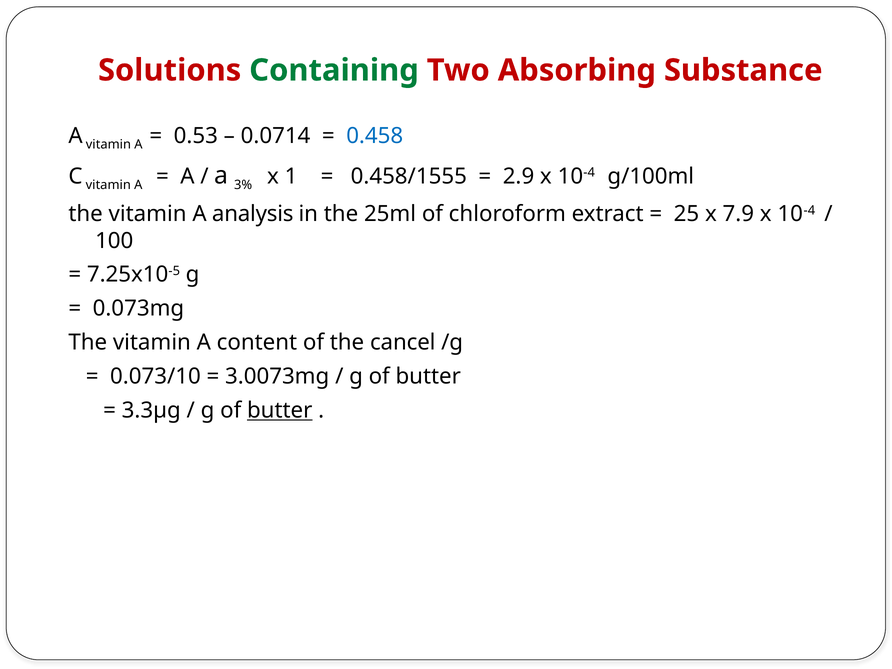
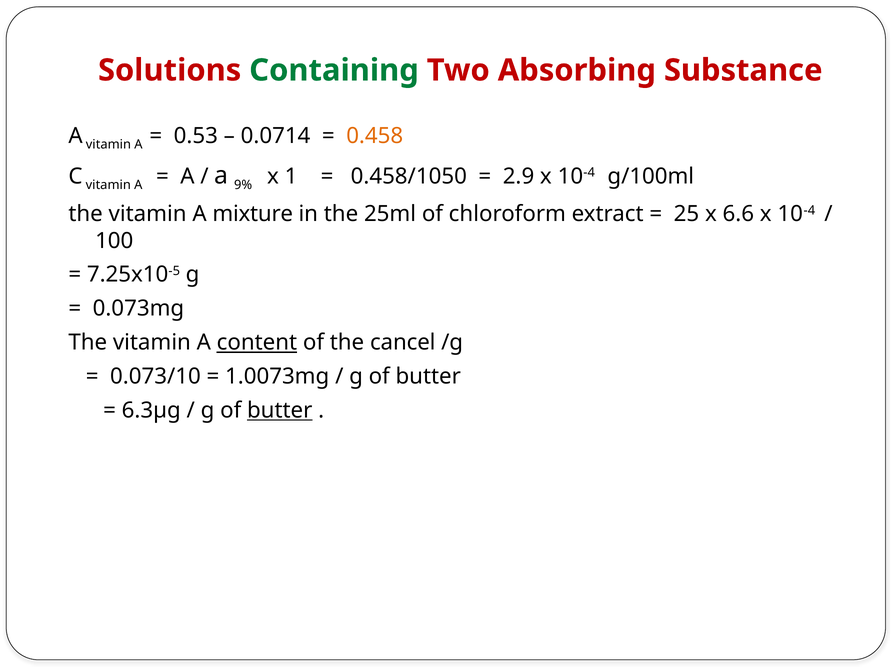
0.458 colour: blue -> orange
3%: 3% -> 9%
0.458/1555: 0.458/1555 -> 0.458/1050
analysis: analysis -> mixture
7.9: 7.9 -> 6.6
content underline: none -> present
3.0073mg: 3.0073mg -> 1.0073mg
3.3µg: 3.3µg -> 6.3µg
